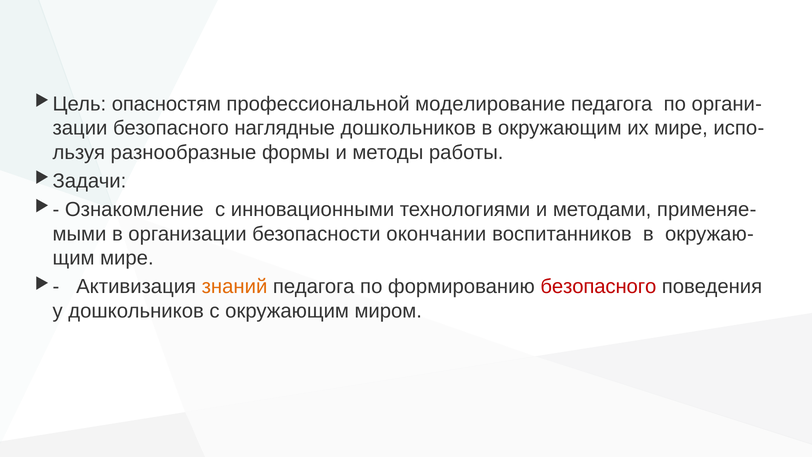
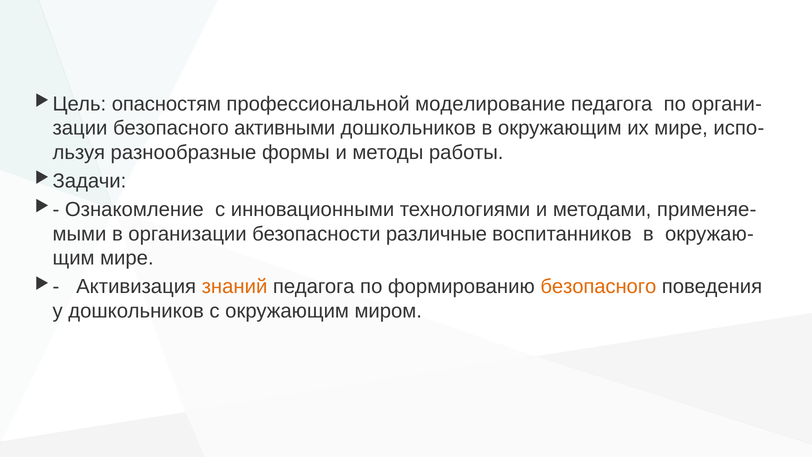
наглядные: наглядные -> активными
окончании: окончании -> различные
безопасного at (598, 286) colour: red -> orange
